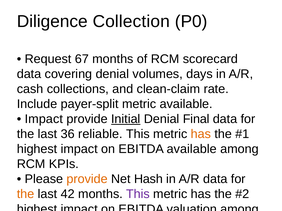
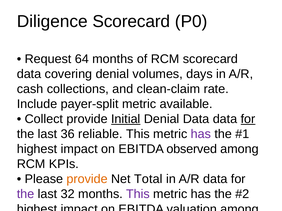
Diligence Collection: Collection -> Scorecard
67: 67 -> 64
Impact at (44, 119): Impact -> Collect
Denial Final: Final -> Data
for at (248, 119) underline: none -> present
has at (201, 134) colour: orange -> purple
EBITDA available: available -> observed
Hash: Hash -> Total
the at (26, 195) colour: orange -> purple
42: 42 -> 32
